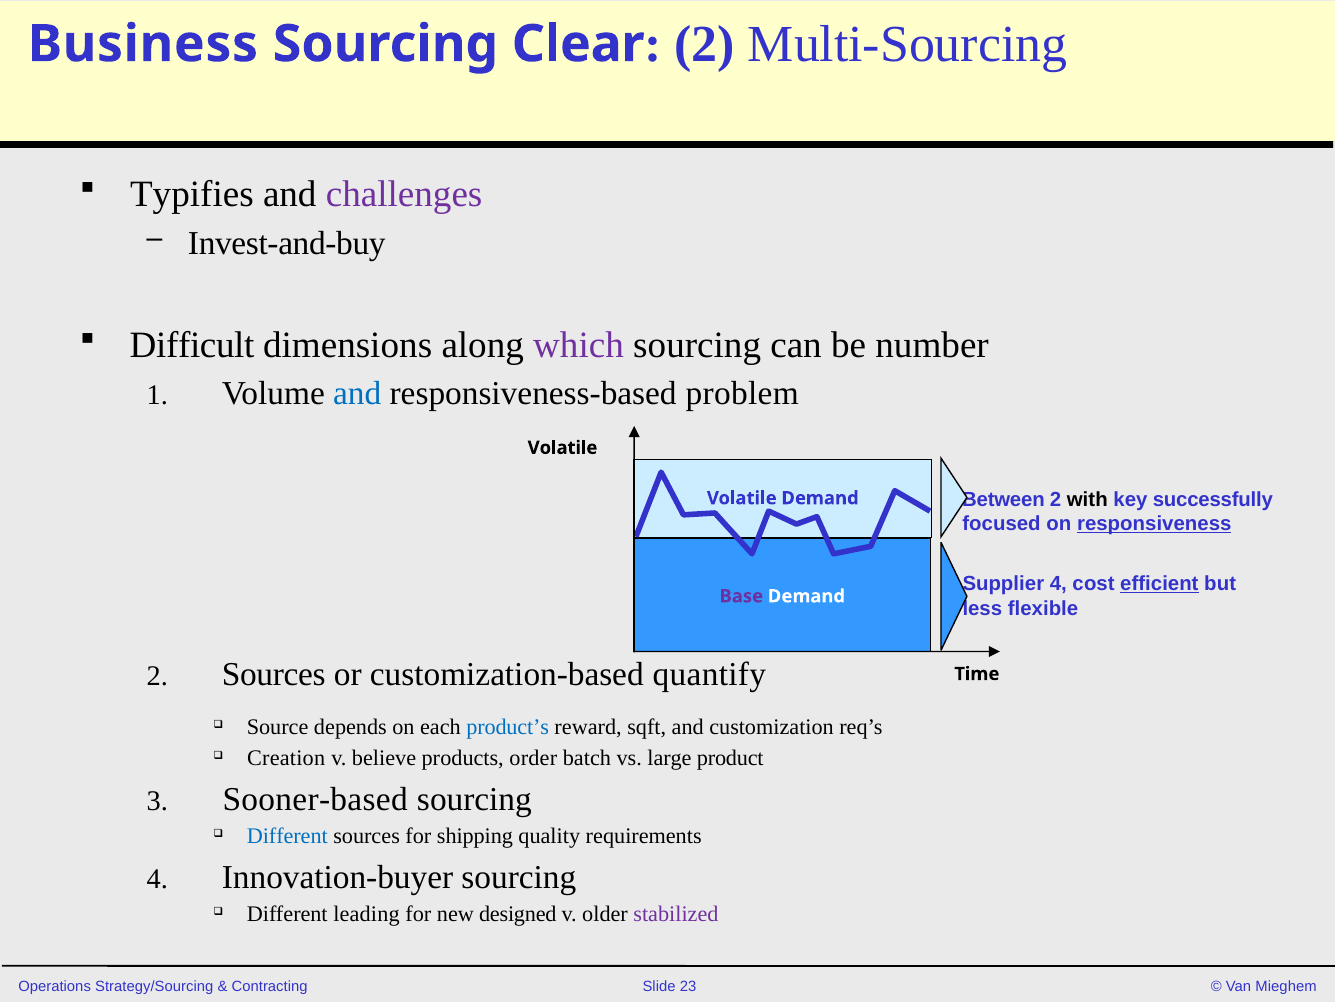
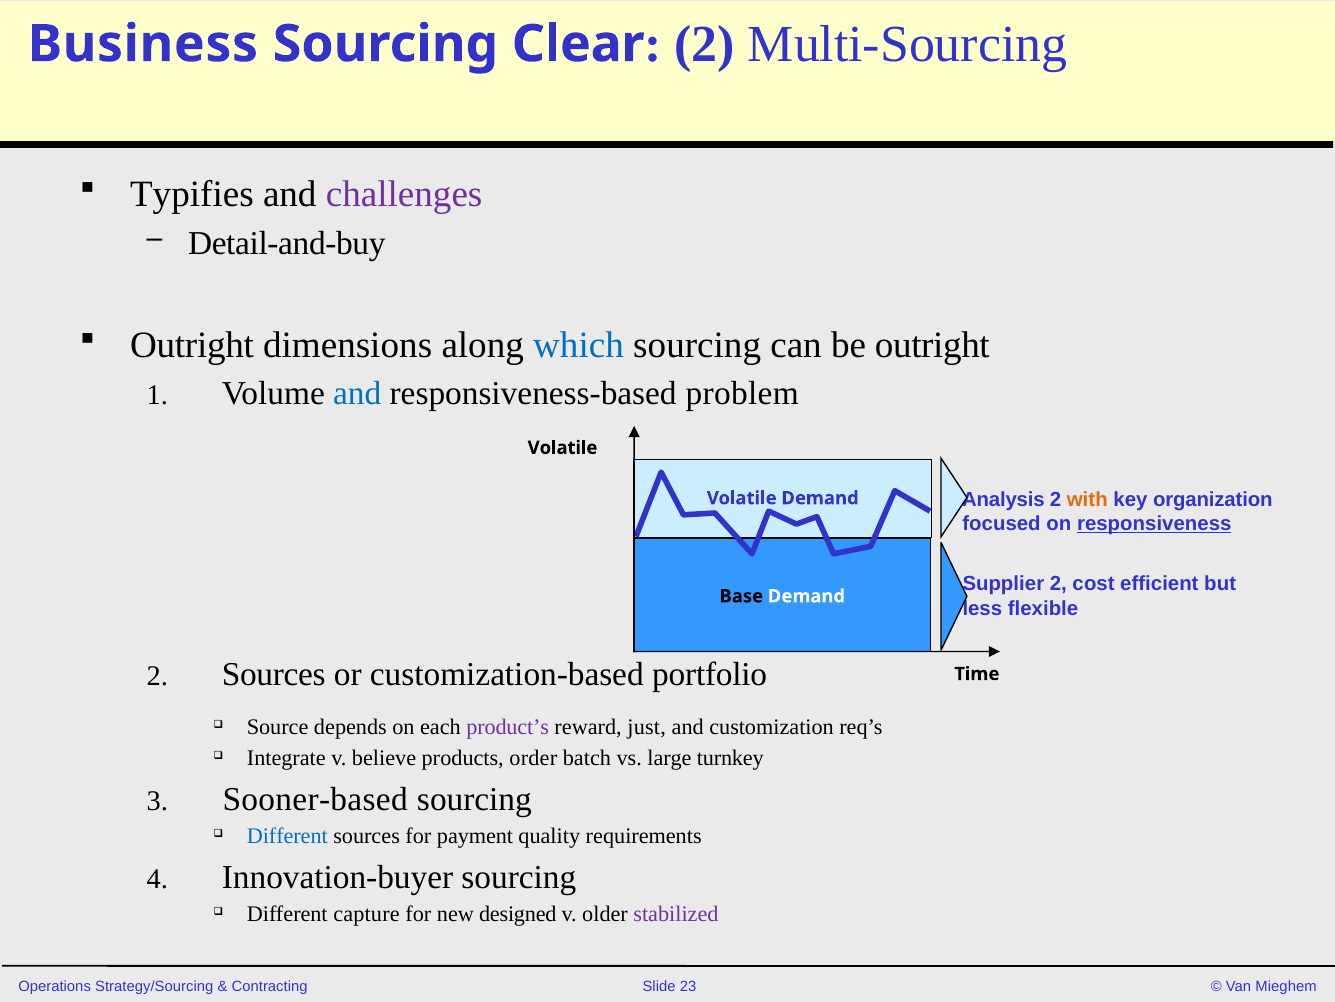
Invest-and-buy: Invest-and-buy -> Detail-and-buy
Difficult at (192, 345): Difficult -> Outright
which colour: purple -> blue
be number: number -> outright
Between: Between -> Analysis
with colour: black -> orange
successfully: successfully -> organization
Supplier 4: 4 -> 2
efficient underline: present -> none
Base colour: purple -> black
quantify: quantify -> portfolio
product’s colour: blue -> purple
sqft: sqft -> just
Creation: Creation -> Integrate
product: product -> turnkey
shipping: shipping -> payment
leading: leading -> capture
